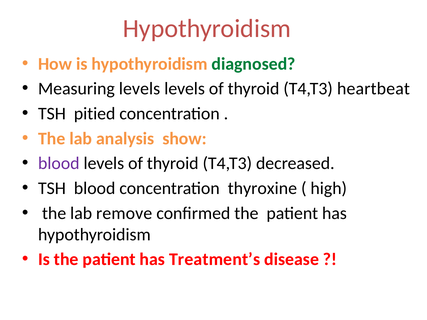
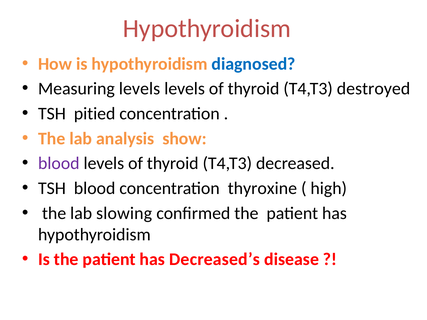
diagnosed colour: green -> blue
heartbeat: heartbeat -> destroyed
remove: remove -> slowing
Treatment’s: Treatment’s -> Decreased’s
